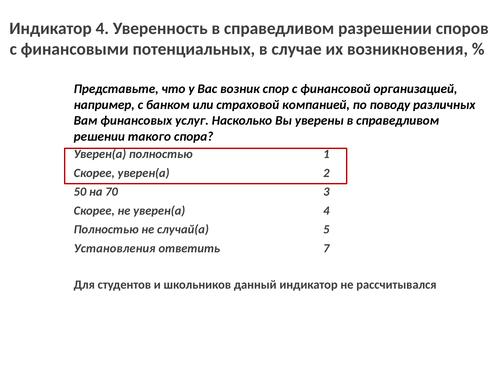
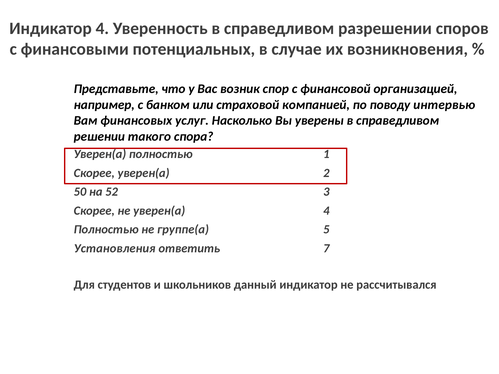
различных: различных -> интервью
70: 70 -> 52
случай(а: случай(а -> группе(а
